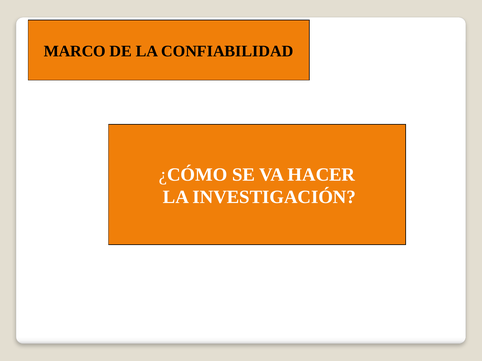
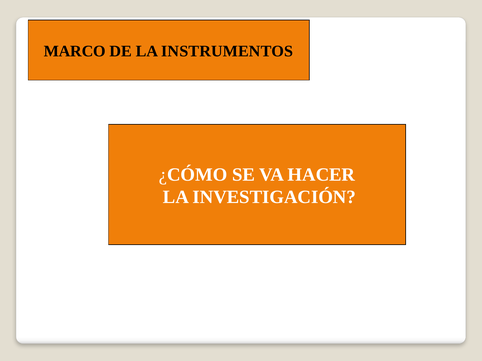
CONFIABILIDAD: CONFIABILIDAD -> INSTRUMENTOS
